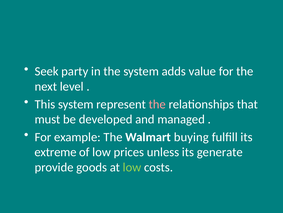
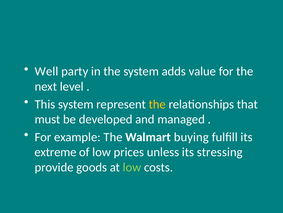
Seek: Seek -> Well
the at (157, 104) colour: pink -> yellow
generate: generate -> stressing
